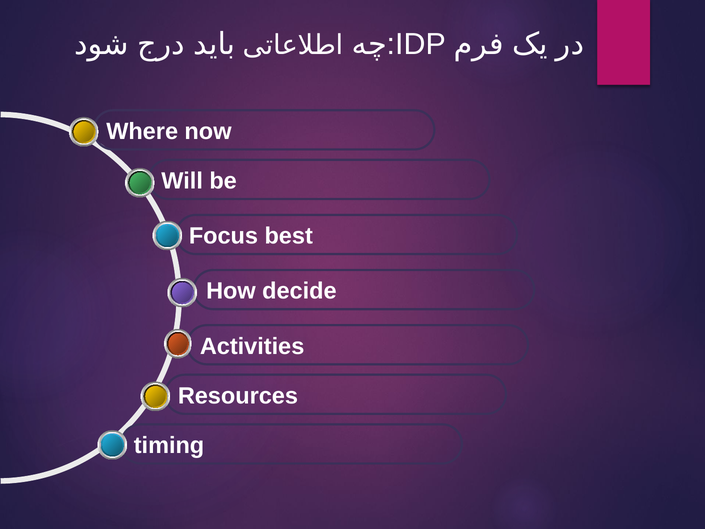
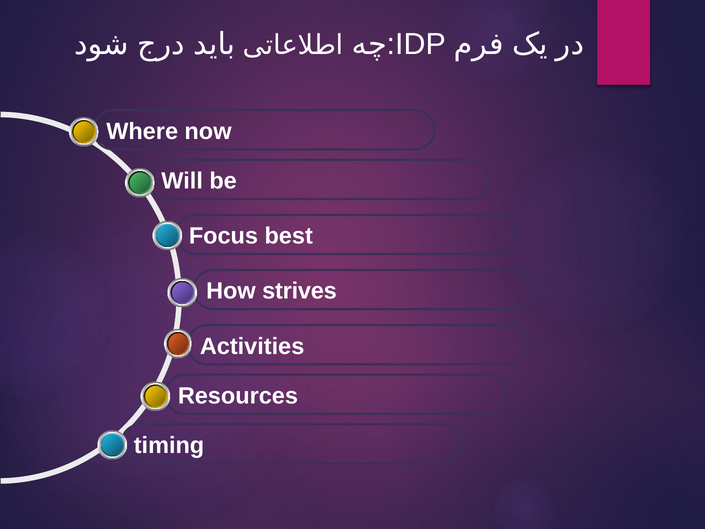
decide: decide -> strives
